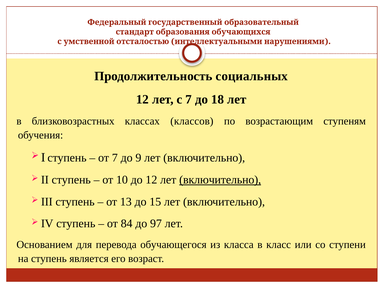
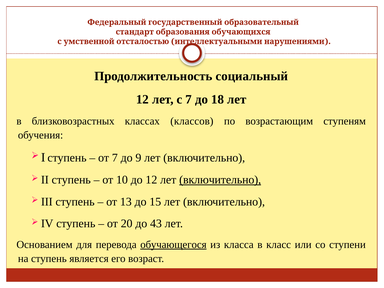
социальных: социальных -> социальный
84: 84 -> 20
97: 97 -> 43
обучающегося underline: none -> present
